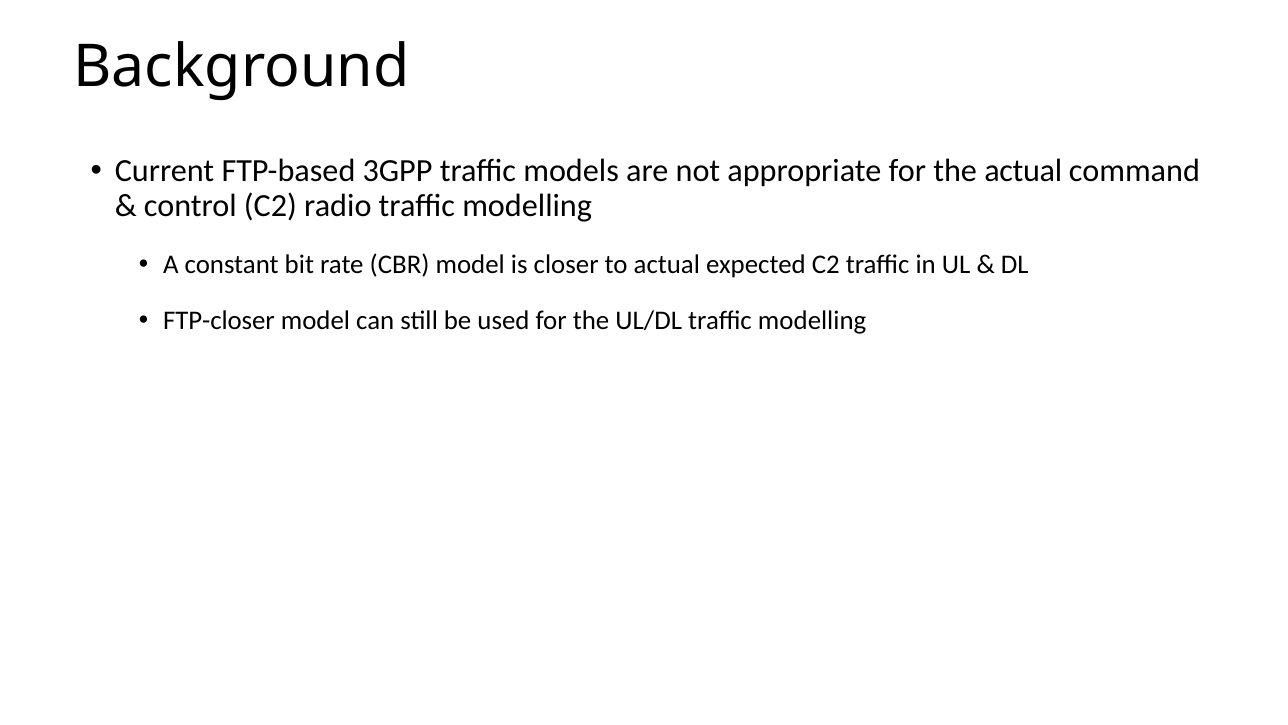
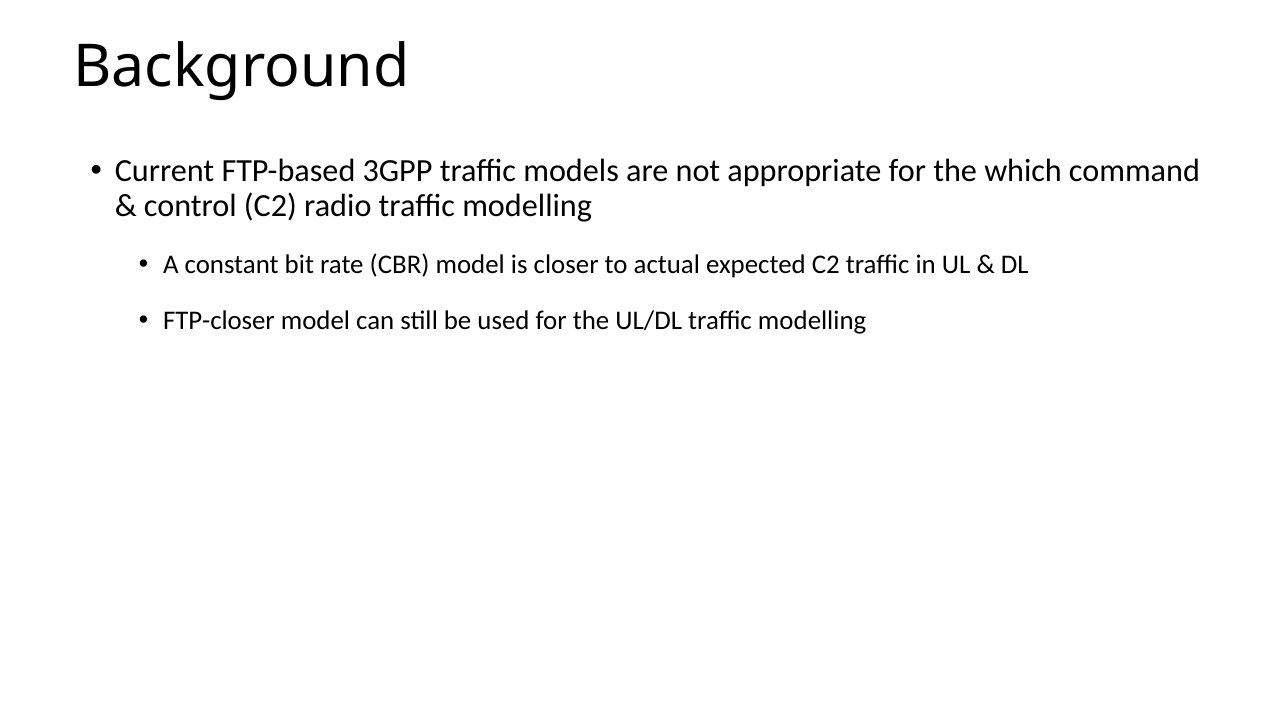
the actual: actual -> which
